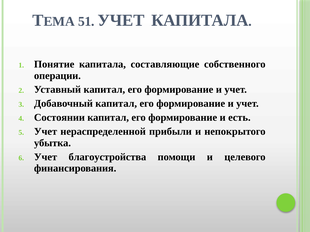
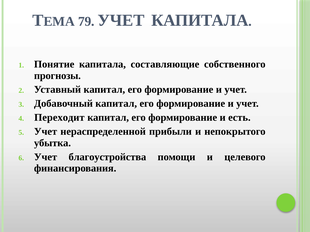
51: 51 -> 79
операции: операции -> прогнозы
Состоянии: Состоянии -> Переходит
